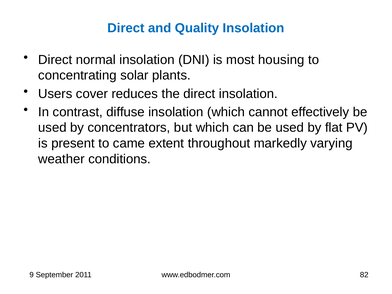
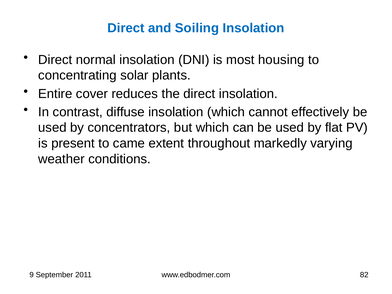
Quality: Quality -> Soiling
Users: Users -> Entire
